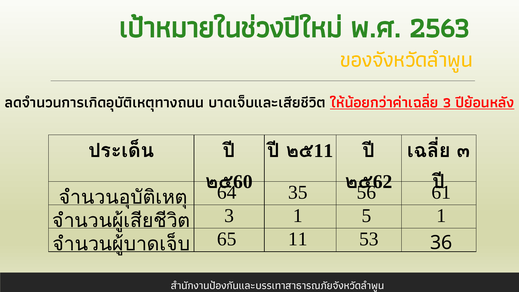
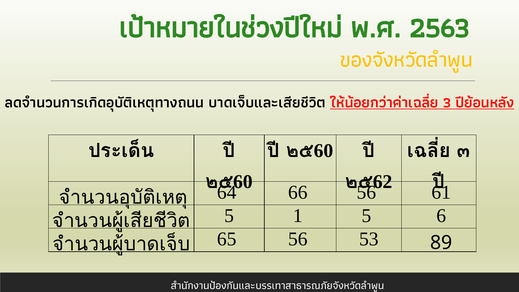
11 at (323, 151): 11 -> 60
35: 35 -> 66
3 at (229, 216): 3 -> 5
5 1: 1 -> 6
65 11: 11 -> 56
36: 36 -> 89
